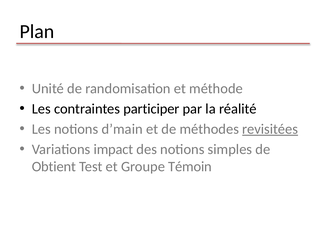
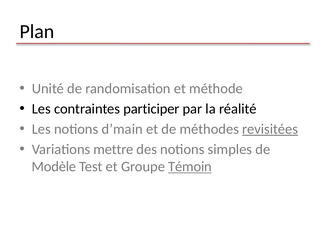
impact: impact -> mettre
Obtient: Obtient -> Modèle
Témoin underline: none -> present
